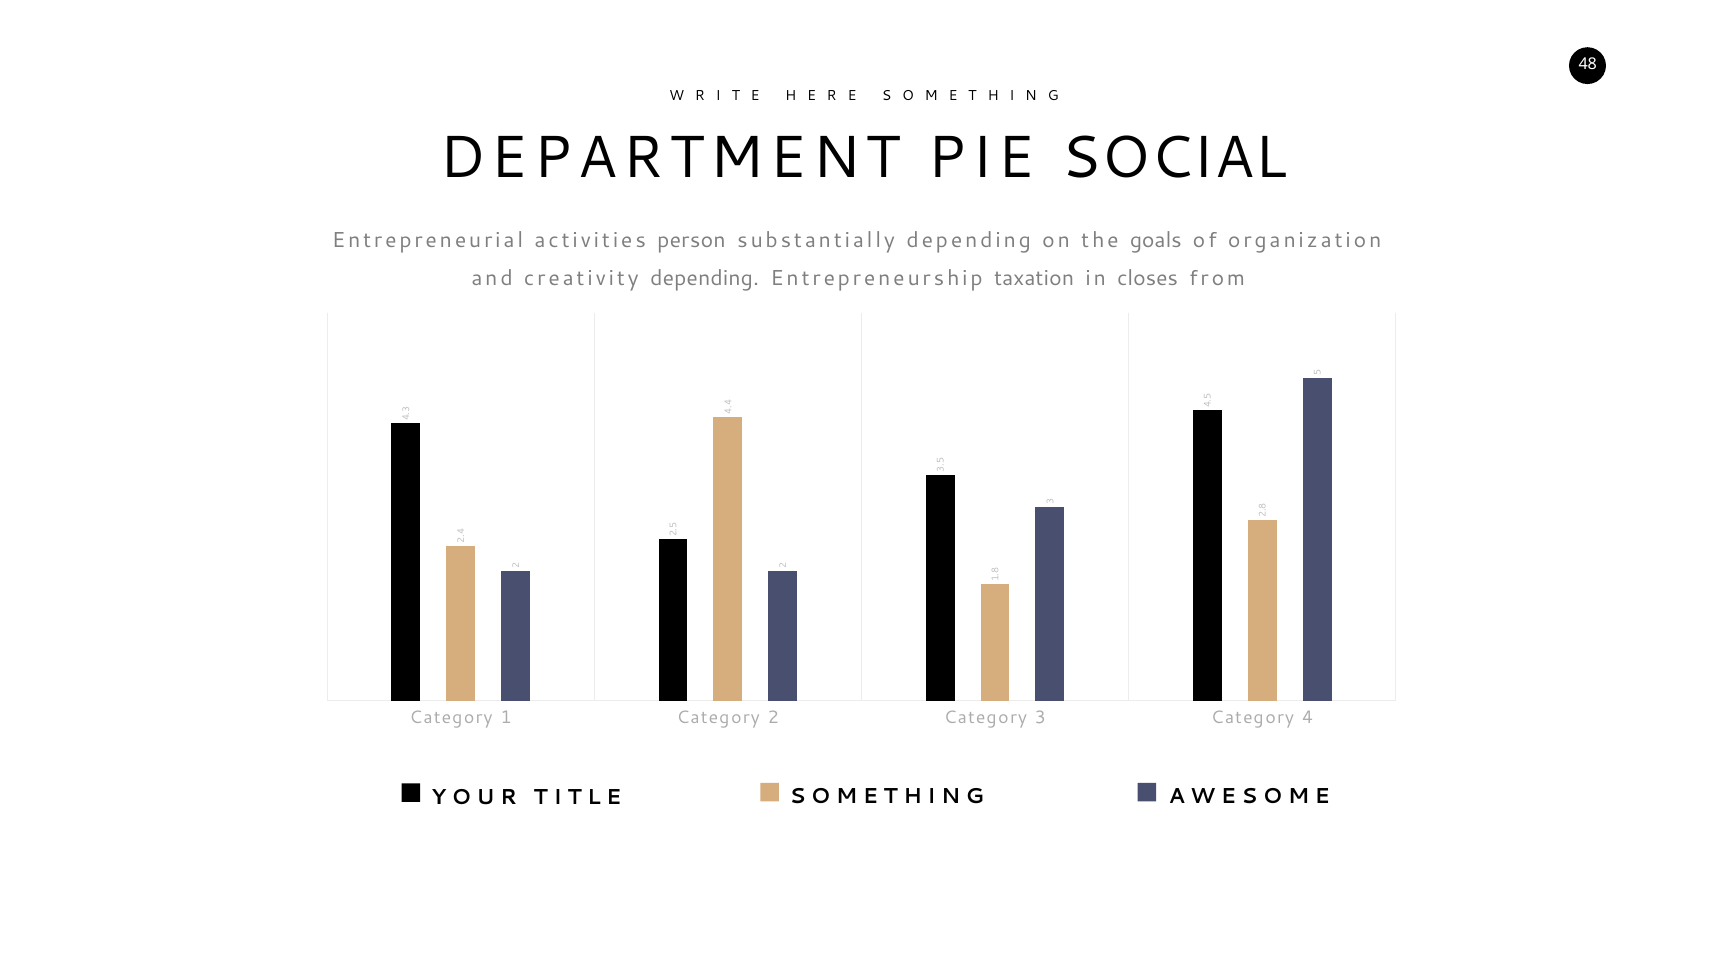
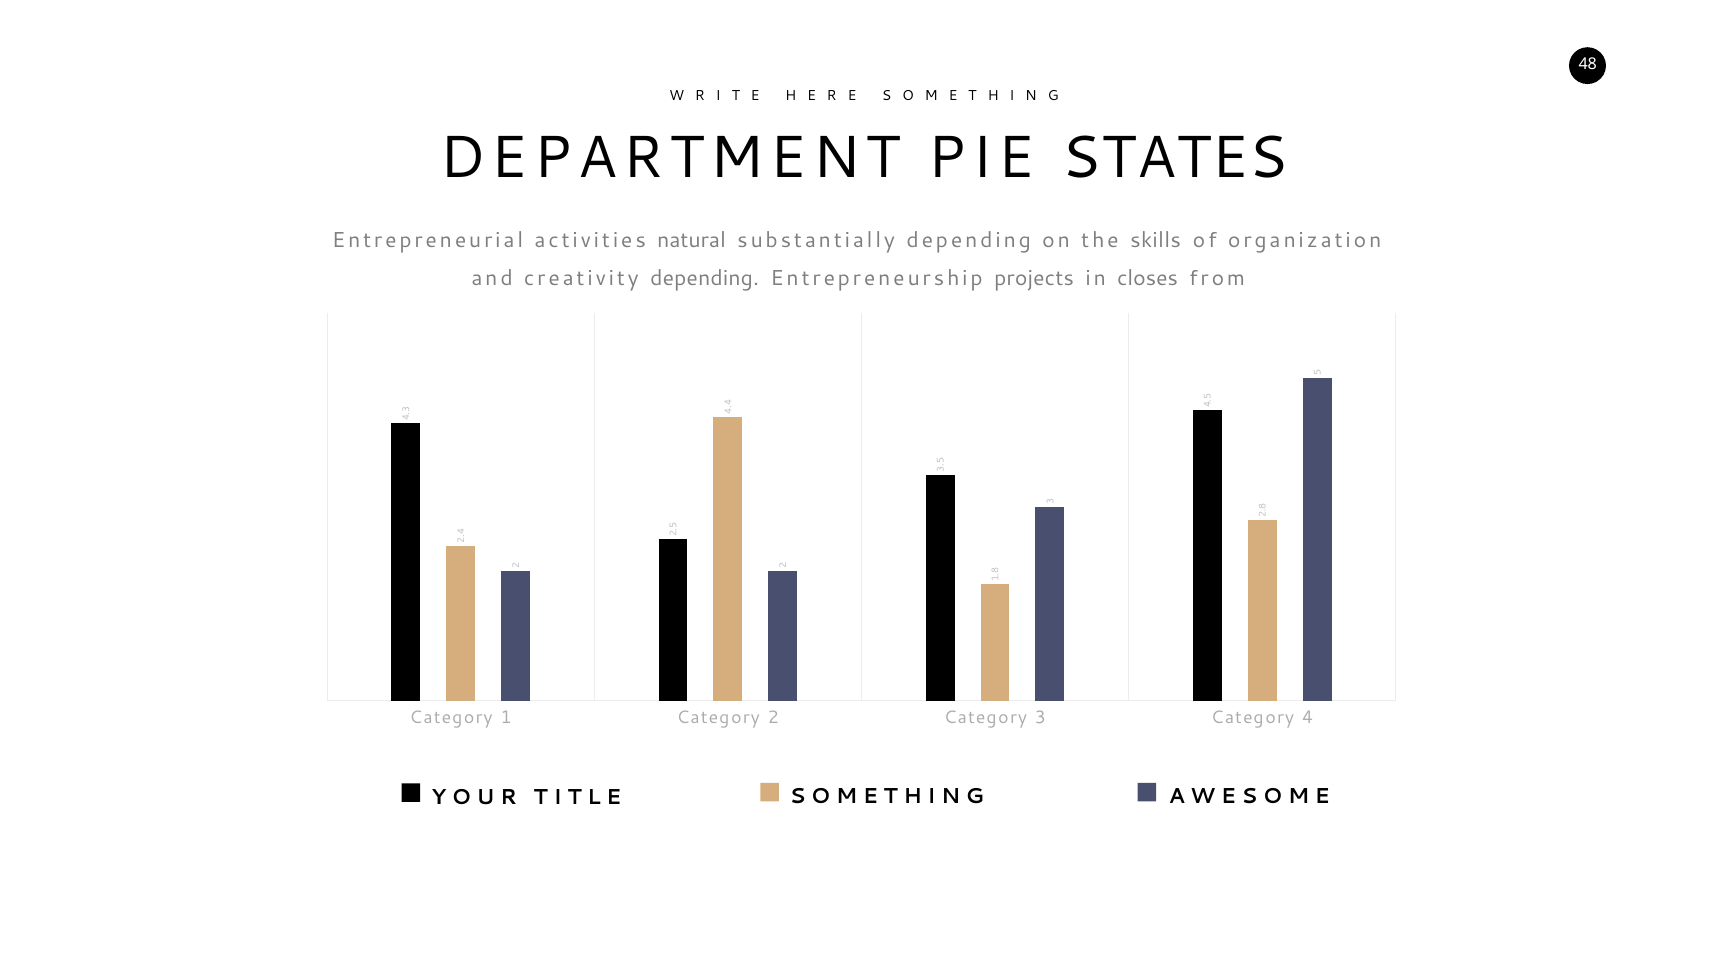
SOCIAL: SOCIAL -> STATES
person: person -> natural
goals: goals -> skills
taxation: taxation -> projects
